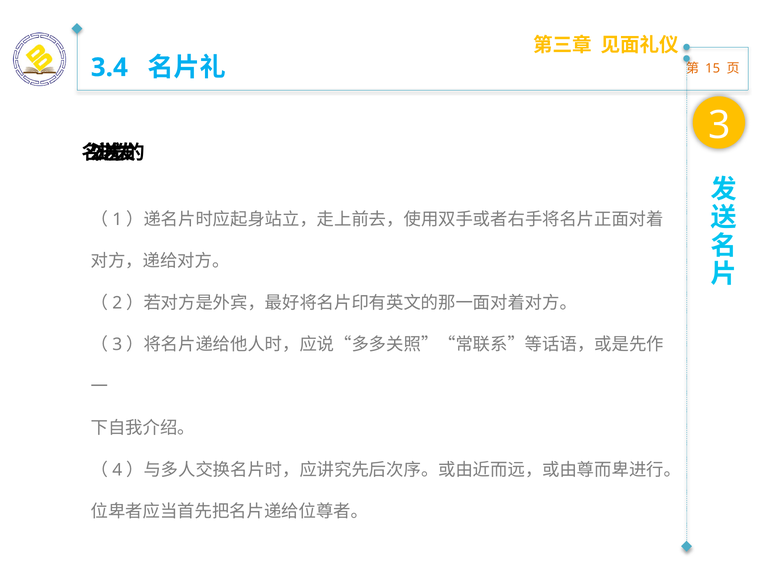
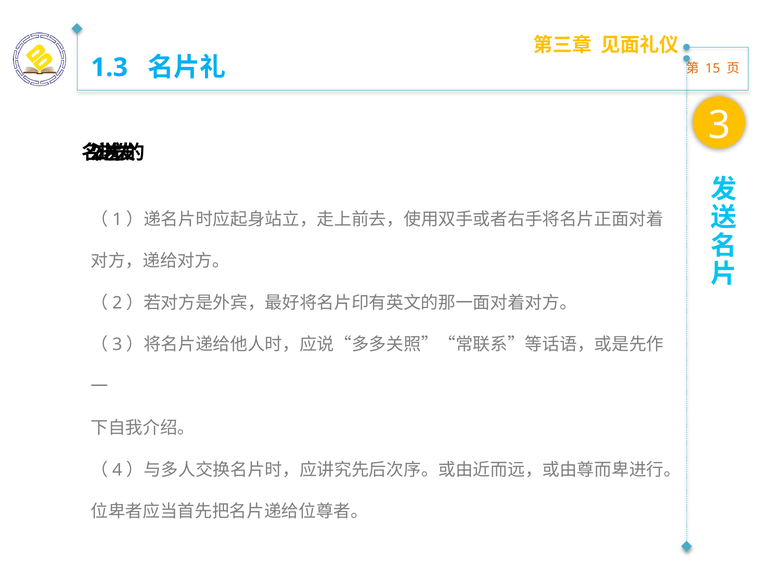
3.4: 3.4 -> 1.3
